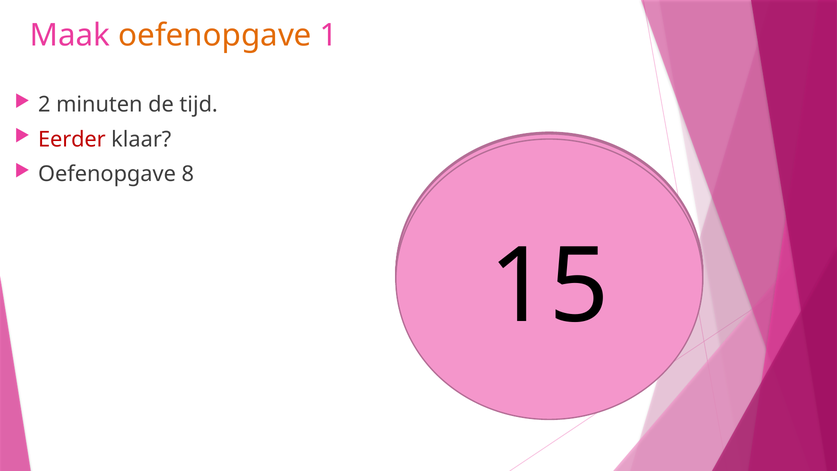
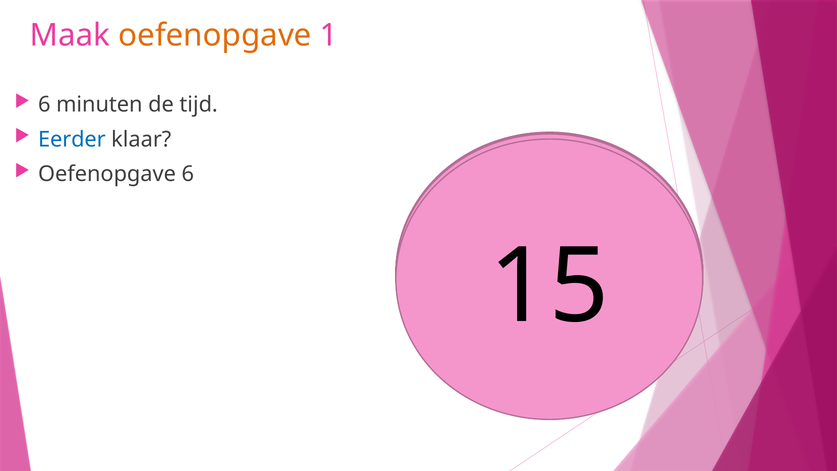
2 at (44, 104): 2 -> 6
Eerder colour: red -> blue
Oefenopgave 8: 8 -> 6
